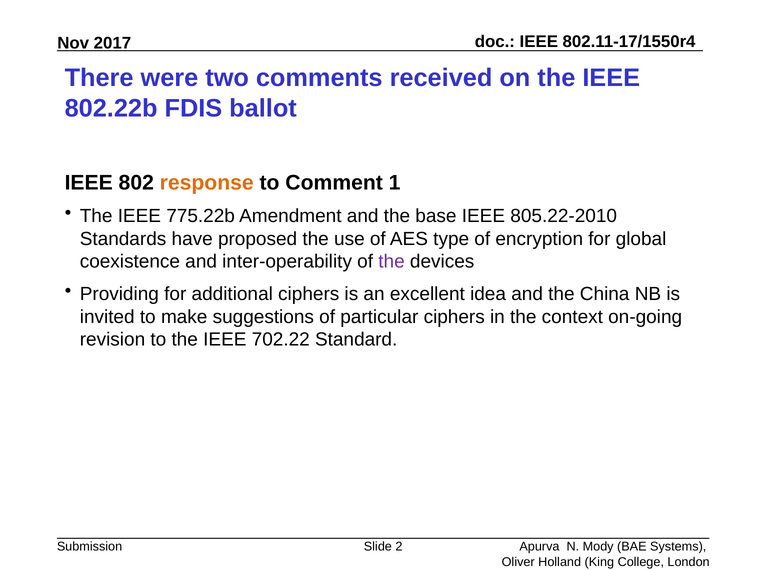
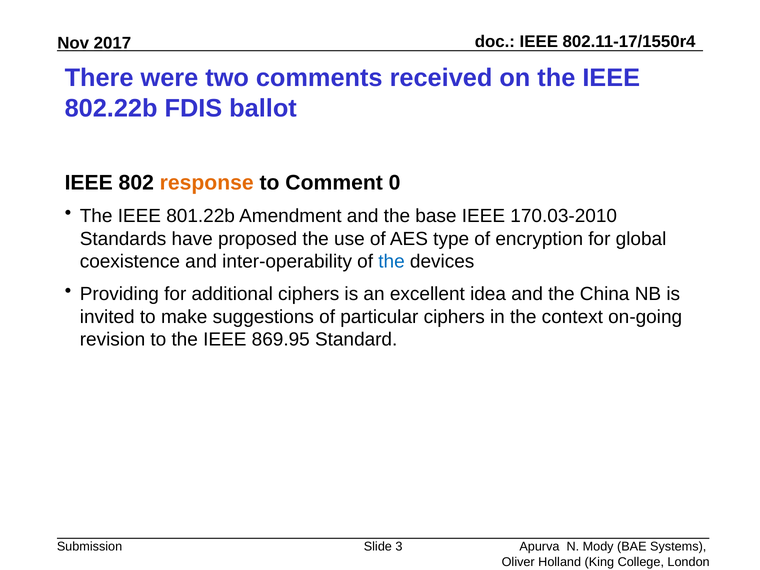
1: 1 -> 0
775.22b: 775.22b -> 801.22b
805.22-2010: 805.22-2010 -> 170.03-2010
the at (391, 262) colour: purple -> blue
702.22: 702.22 -> 869.95
2: 2 -> 3
